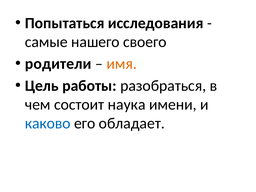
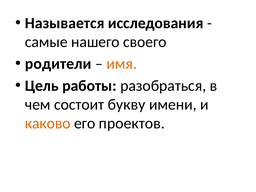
Попытаться: Попытаться -> Называется
наука: наука -> букву
каково colour: blue -> orange
обладает: обладает -> проектов
